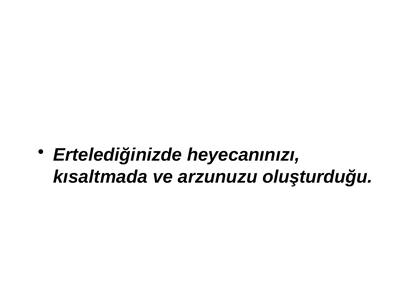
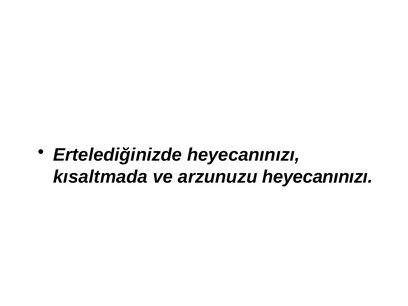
arzunuzu oluşturduğu: oluşturduğu -> heyecanınızı
